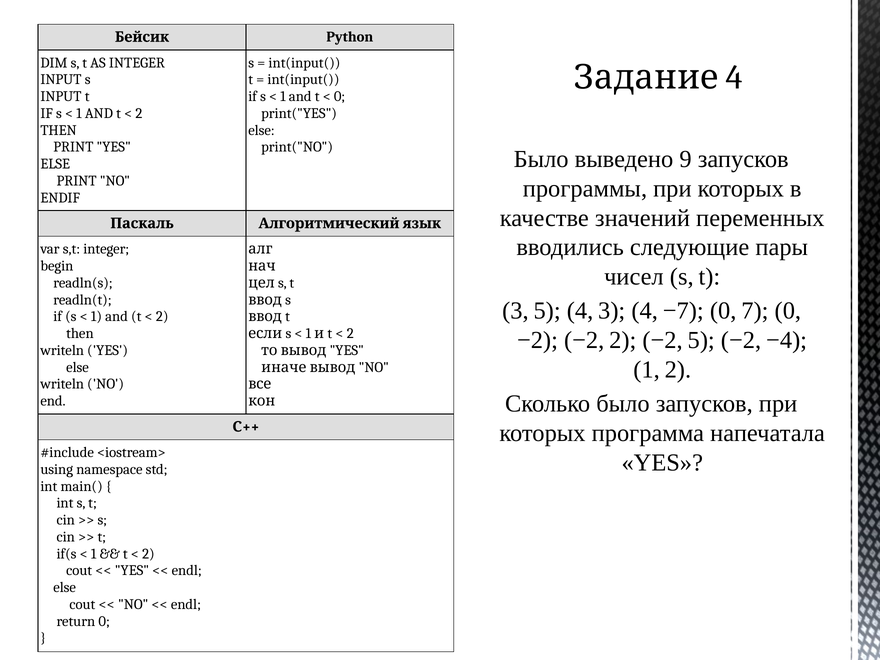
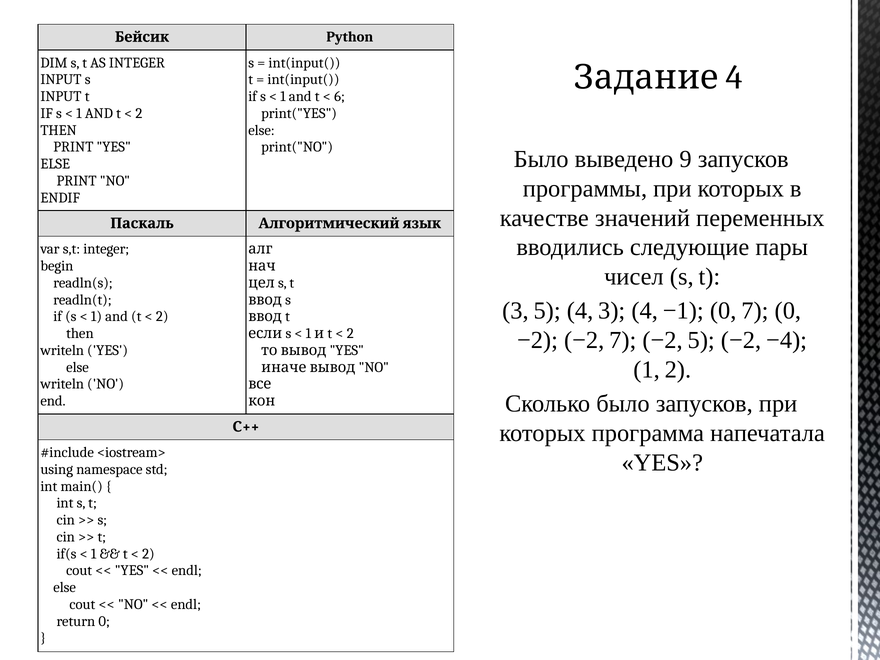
0 at (340, 96): 0 -> 6
−7: −7 -> −1
−2 2: 2 -> 7
